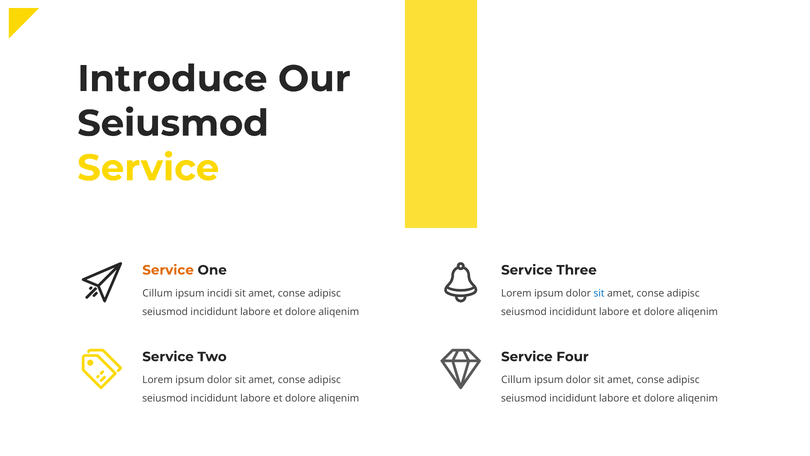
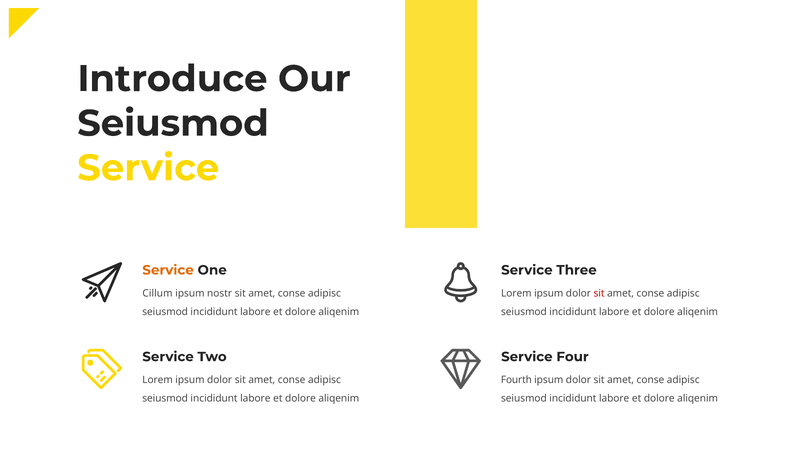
incidi: incidi -> nostr
sit at (599, 293) colour: blue -> red
Cillum at (516, 380): Cillum -> Fourth
